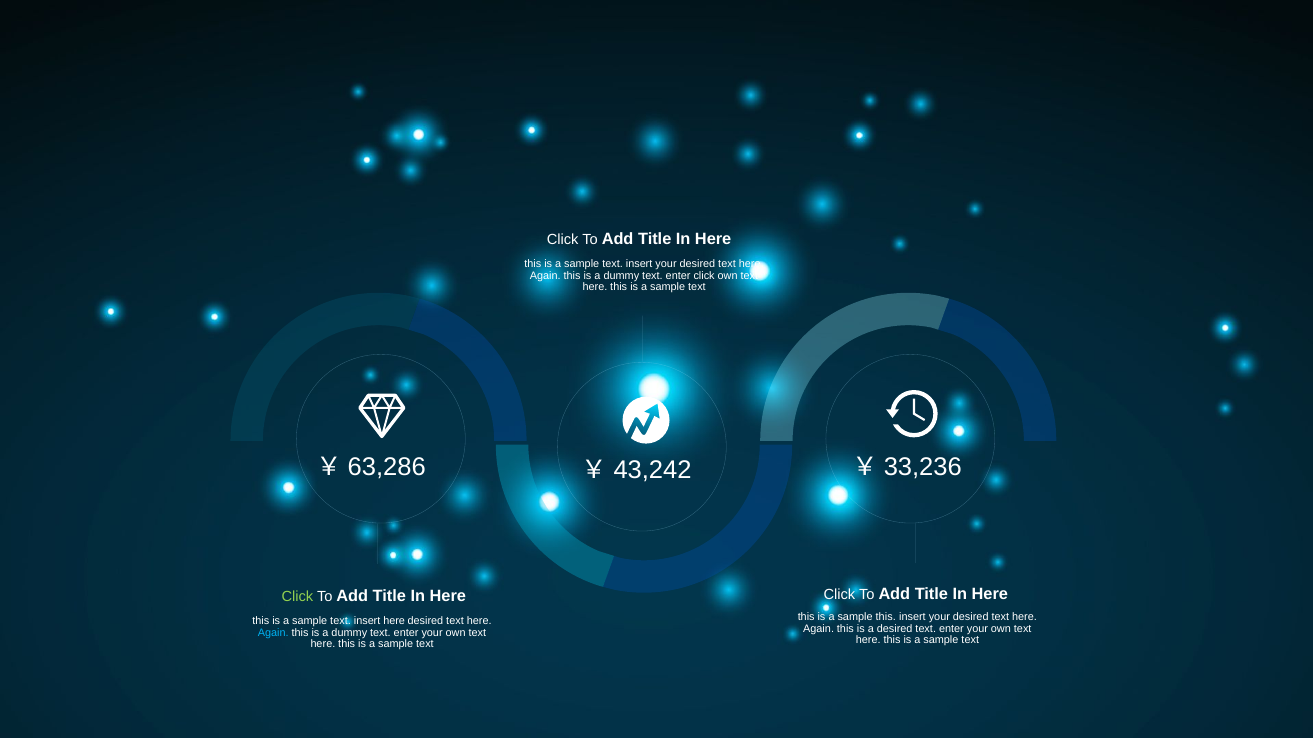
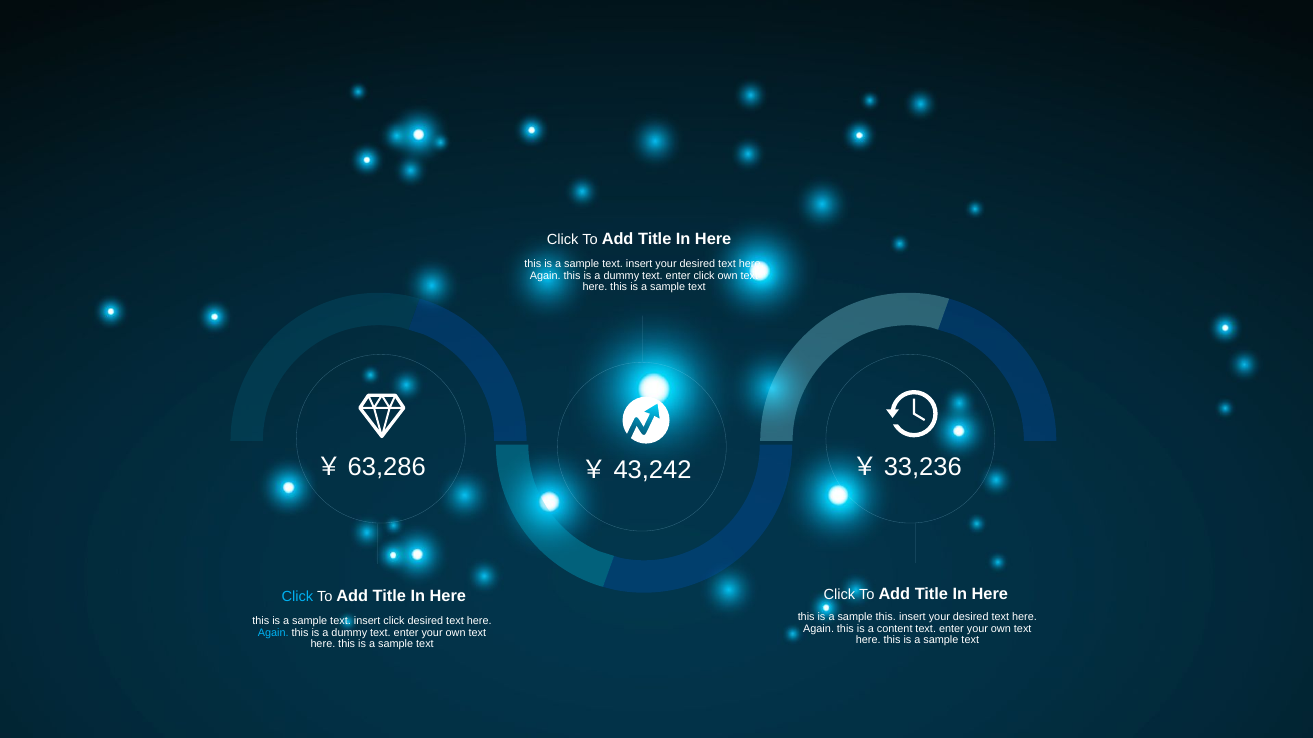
Click at (297, 597) colour: light green -> light blue
insert here: here -> click
a desired: desired -> content
